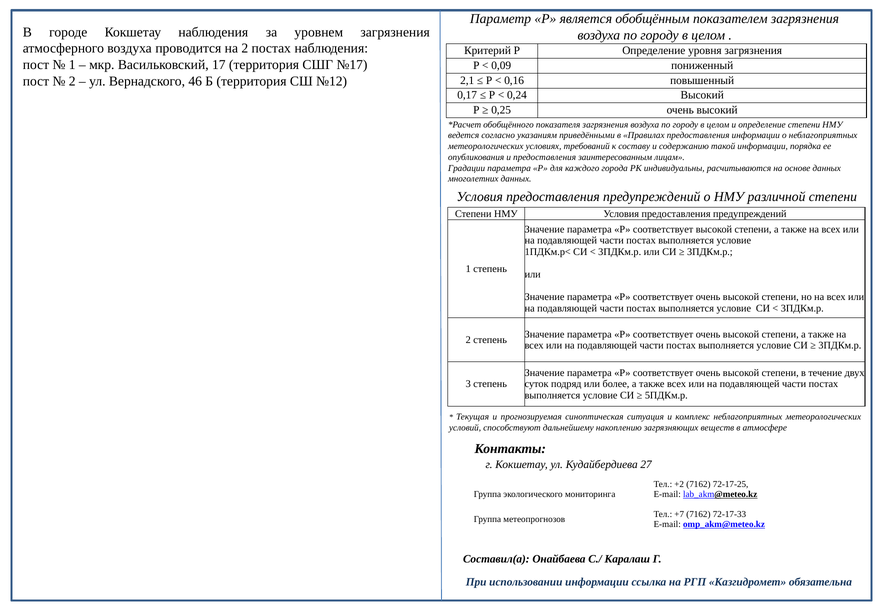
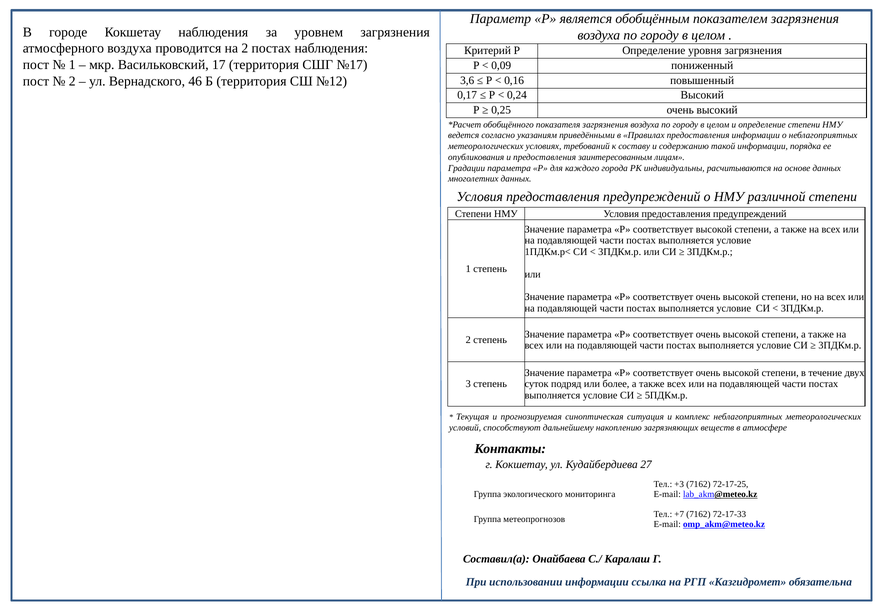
2,1: 2,1 -> 3,6
+2: +2 -> +3
